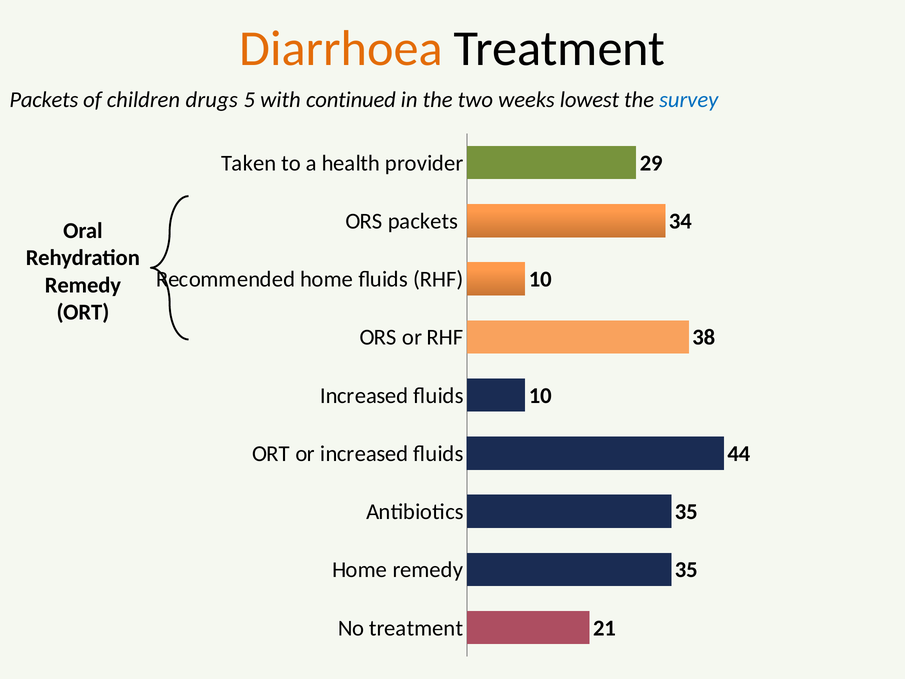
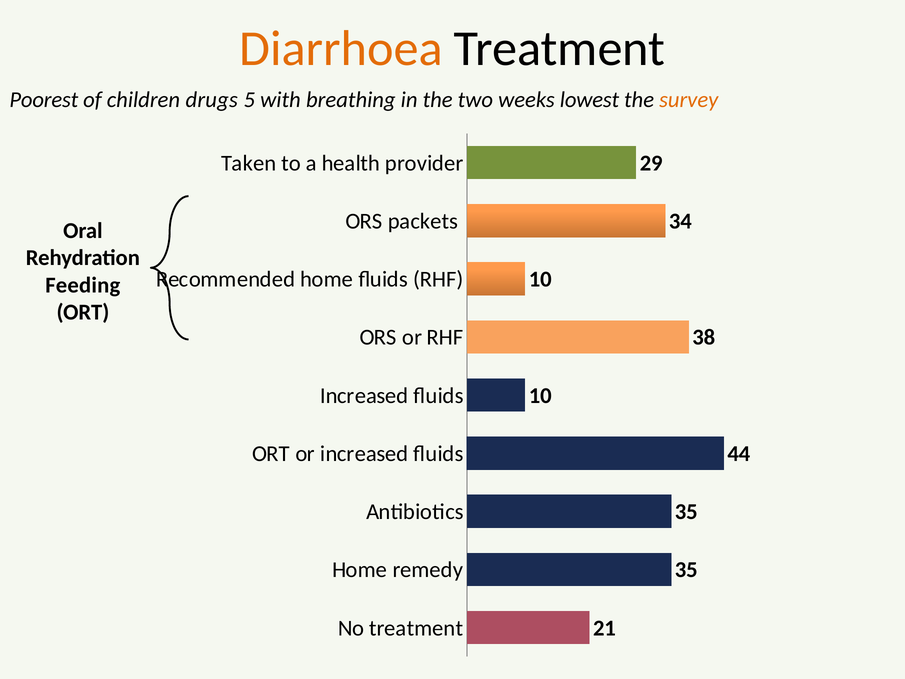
Packets at (44, 100): Packets -> Poorest
continued: continued -> breathing
survey colour: blue -> orange
Remedy at (83, 285): Remedy -> Feeding
